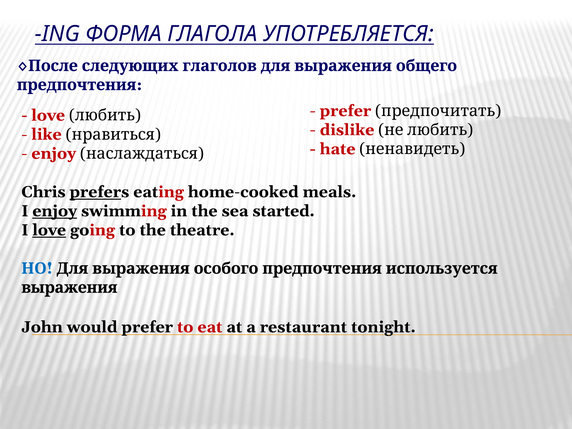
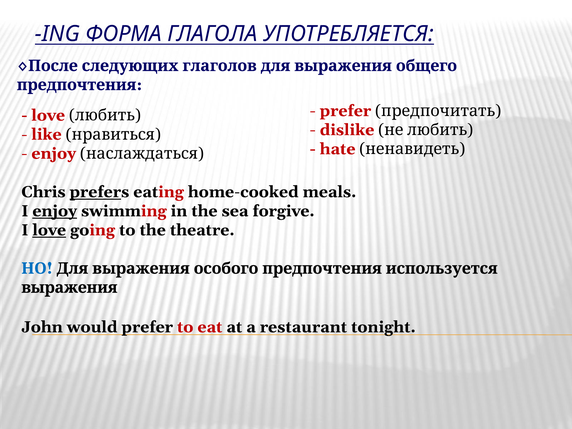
started: started -> forgive
